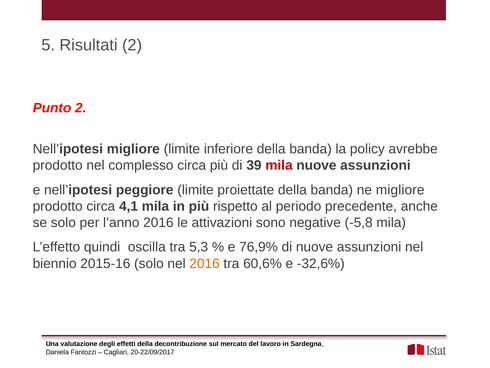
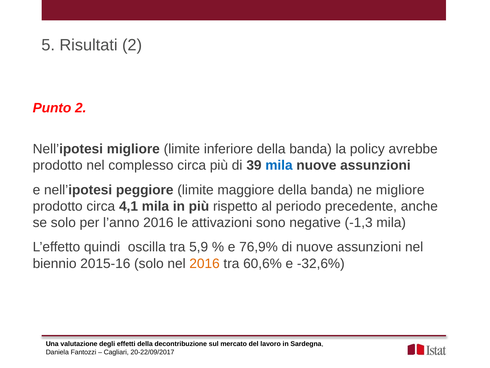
mila at (279, 165) colour: red -> blue
proiettate: proiettate -> maggiore
-5,8: -5,8 -> -1,3
5,3: 5,3 -> 5,9
